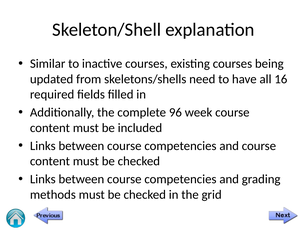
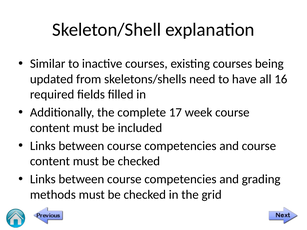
96: 96 -> 17
